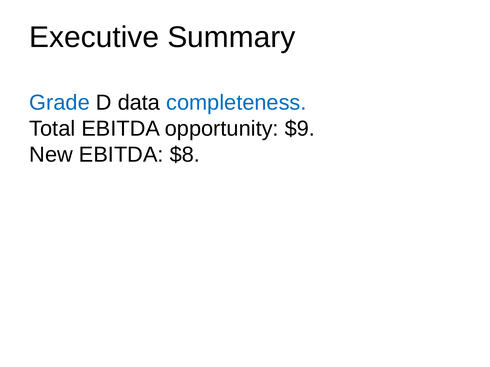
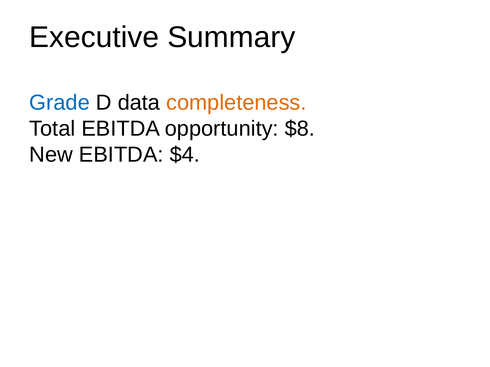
completeness colour: blue -> orange
$9: $9 -> $8
$8: $8 -> $4
